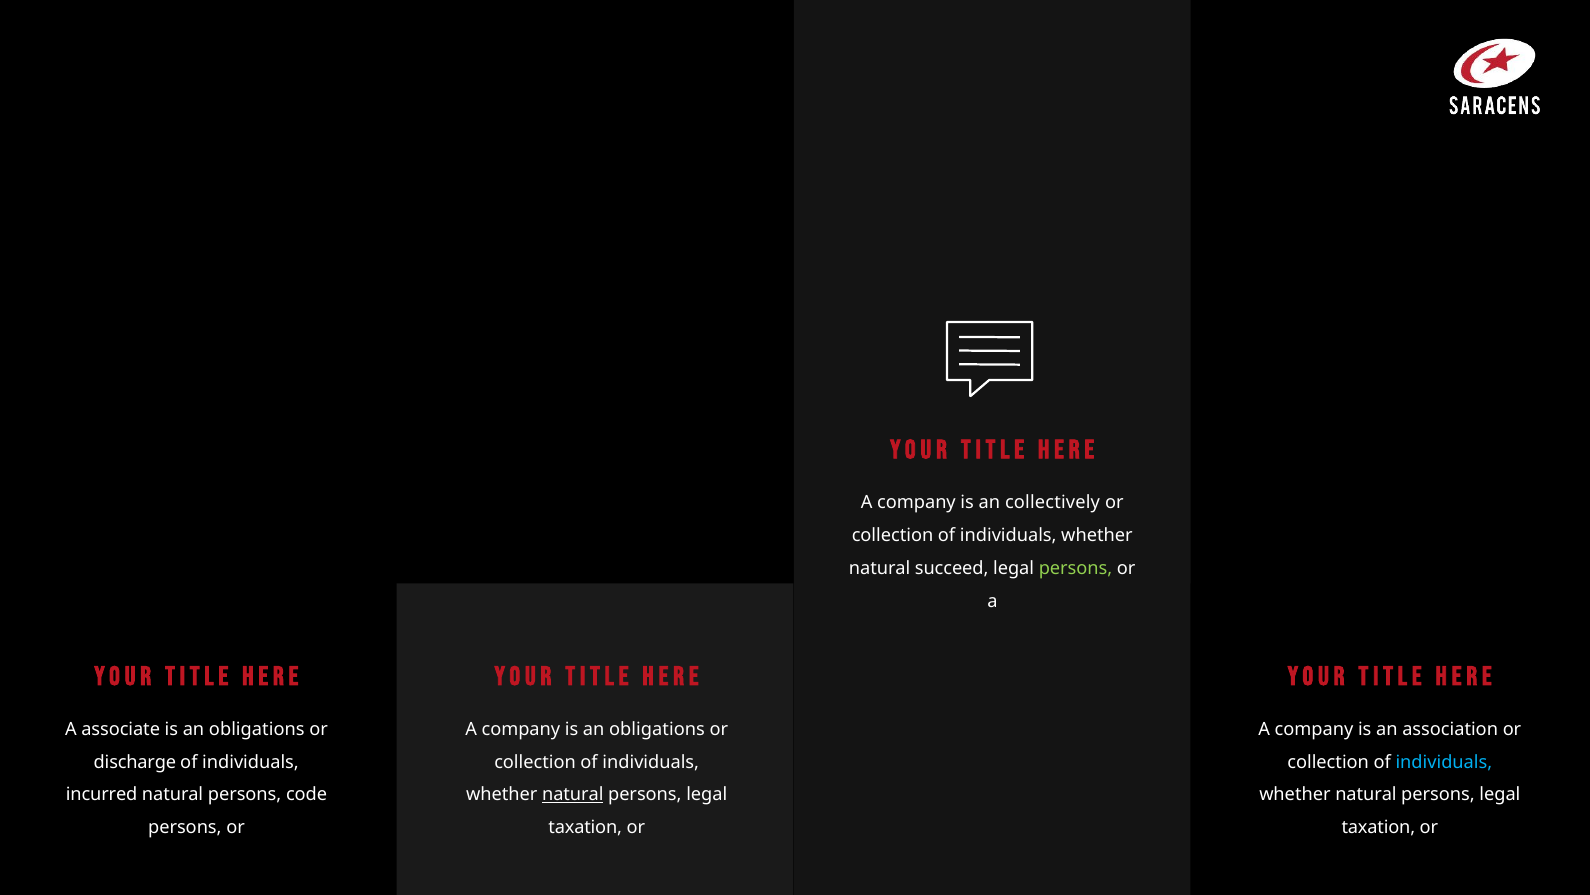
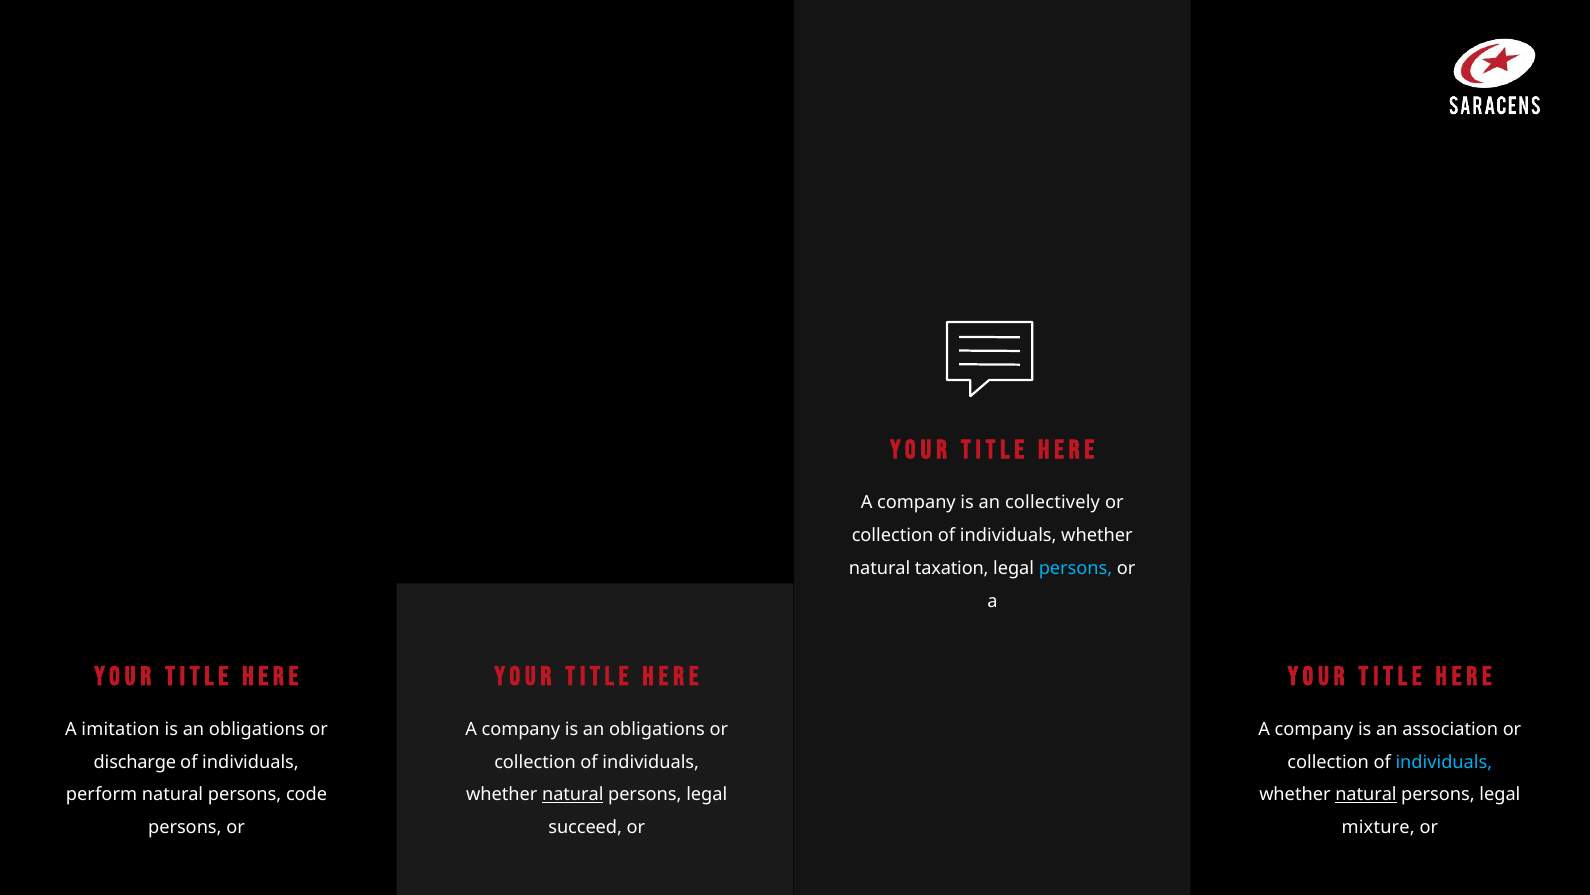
succeed: succeed -> taxation
persons at (1076, 568) colour: light green -> light blue
associate: associate -> imitation
incurred: incurred -> perform
natural at (1366, 795) underline: none -> present
taxation at (585, 827): taxation -> succeed
taxation at (1378, 827): taxation -> mixture
